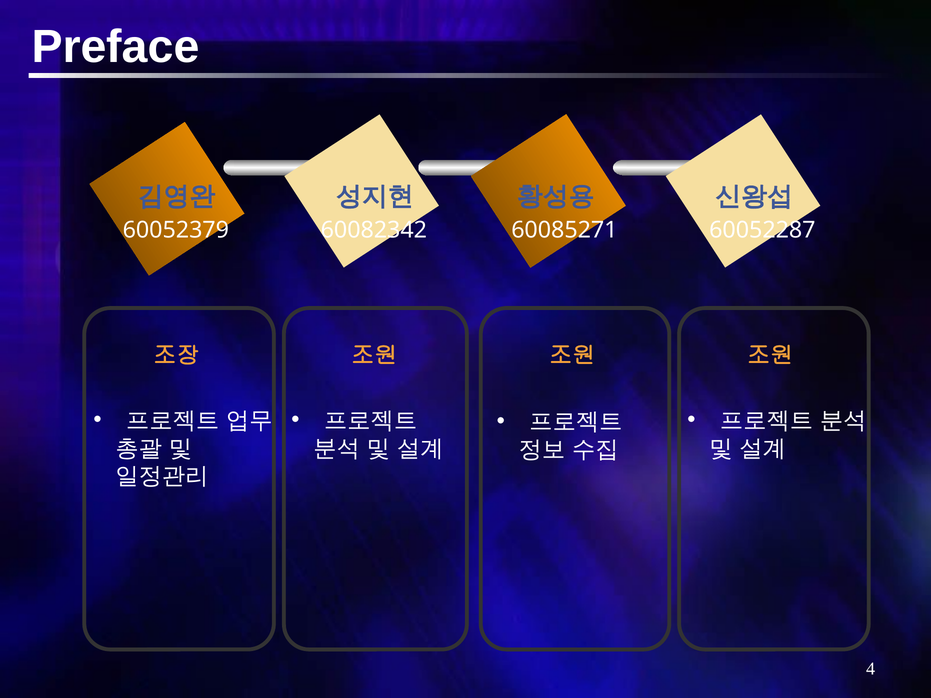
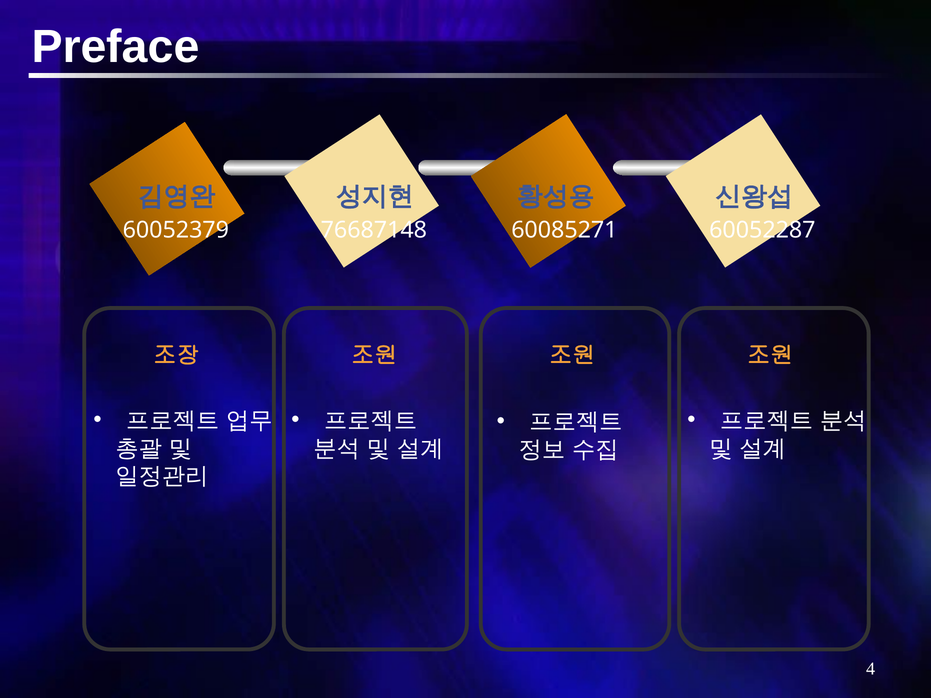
60082342: 60082342 -> 76687148
